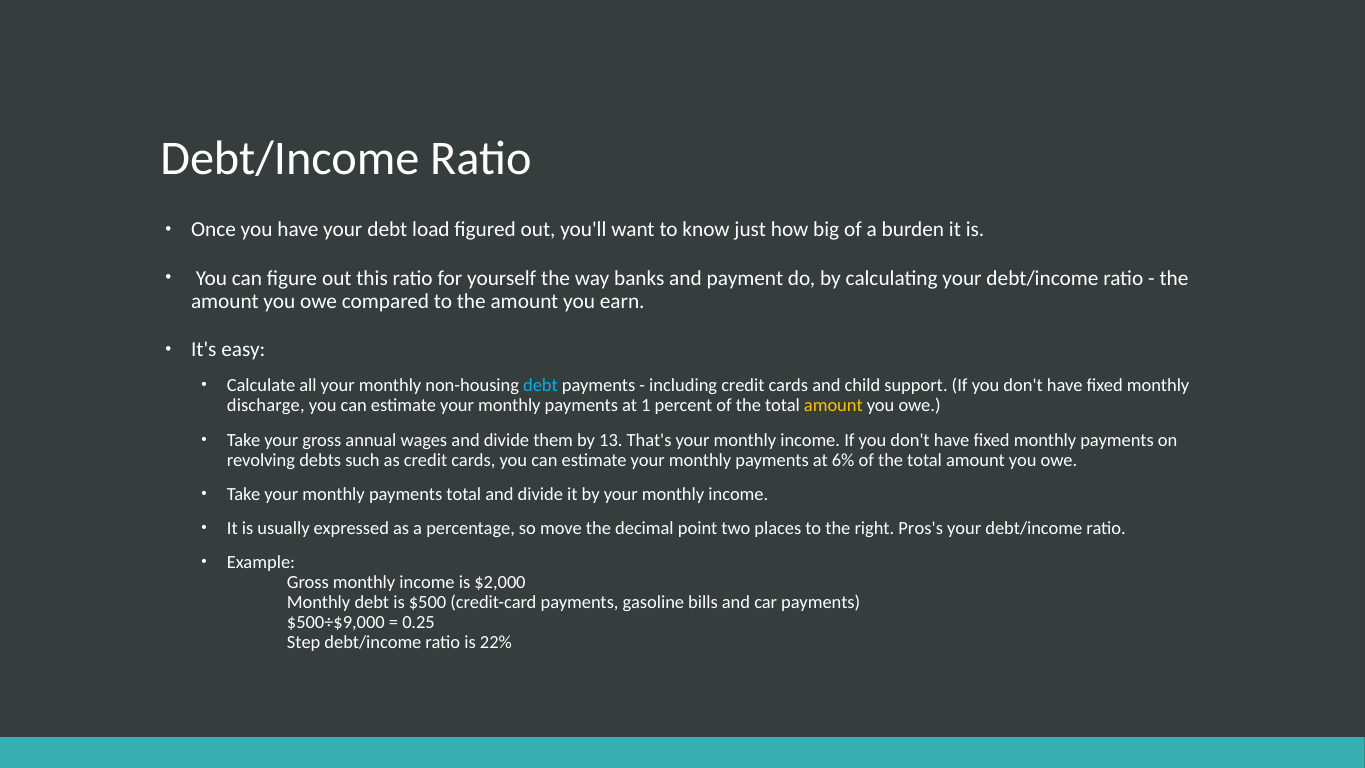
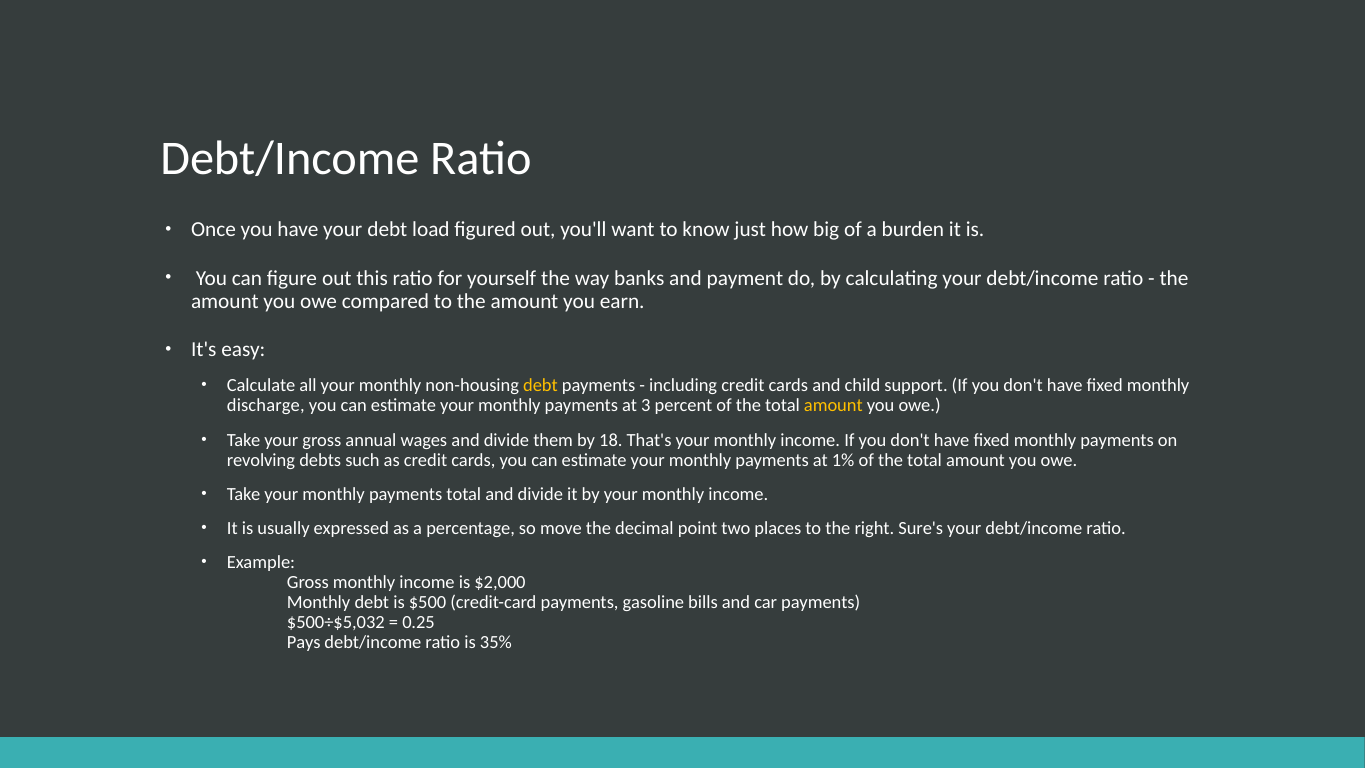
debt at (540, 386) colour: light blue -> yellow
1: 1 -> 3
13: 13 -> 18
6%: 6% -> 1%
Pros's: Pros's -> Sure's
$500÷$9,000: $500÷$9,000 -> $500÷$5,032
Step: Step -> Pays
22%: 22% -> 35%
